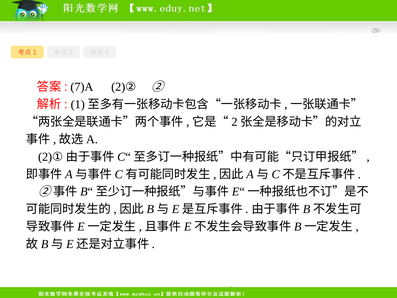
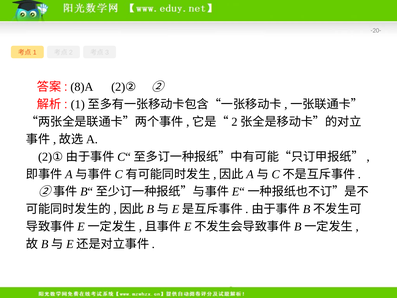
7)A: 7)A -> 8)A
